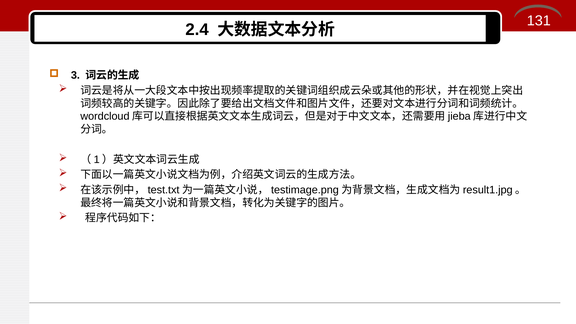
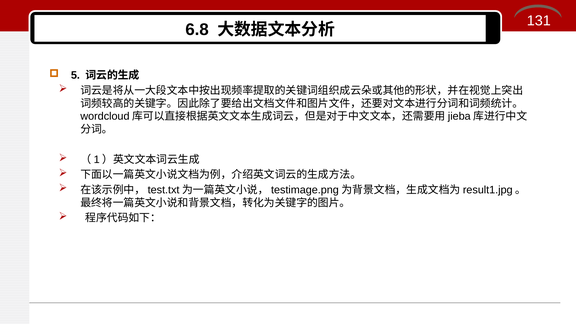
2.4: 2.4 -> 6.8
3: 3 -> 5
